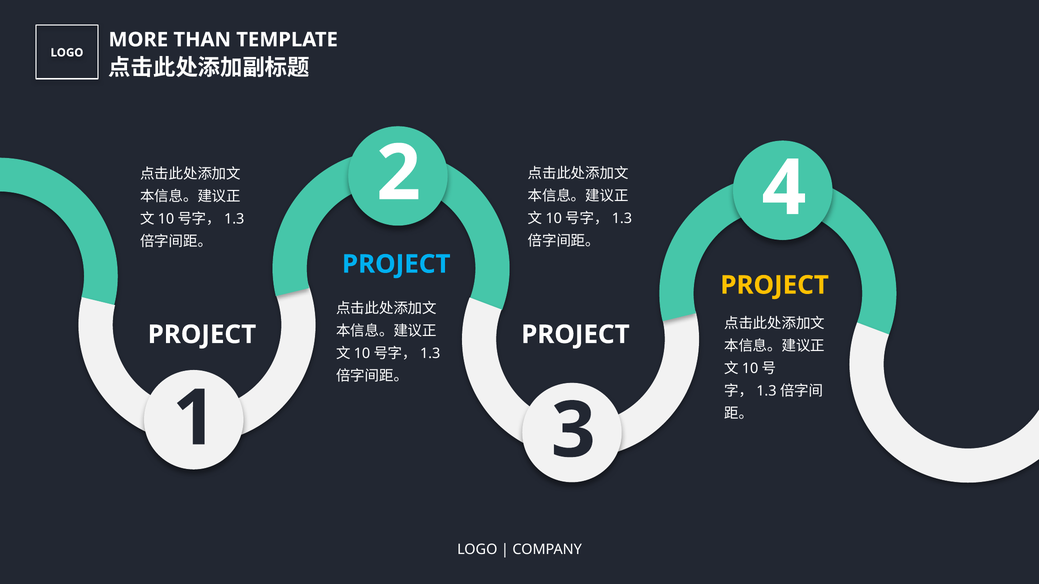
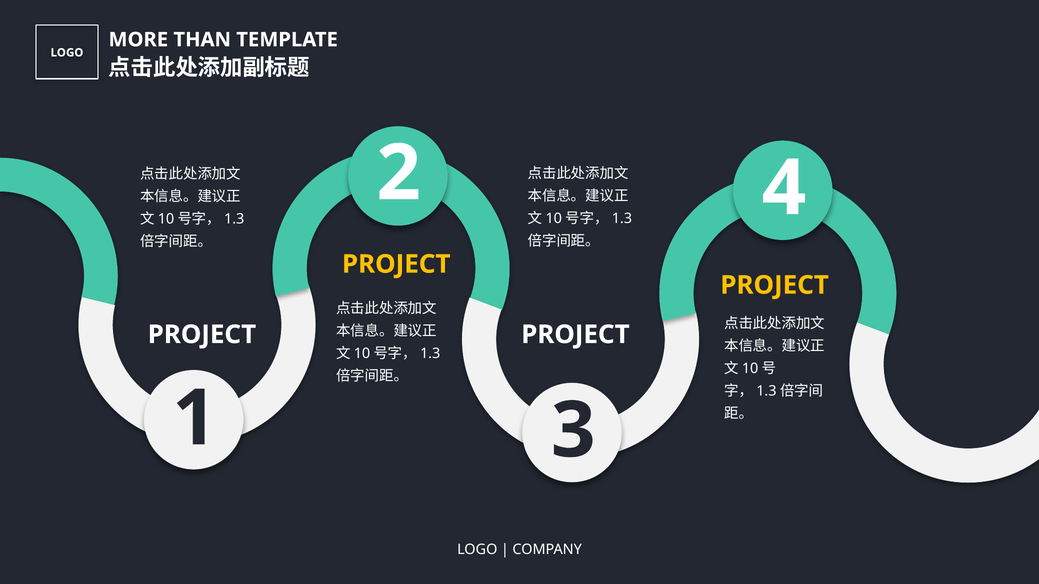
PROJECT at (396, 264) colour: light blue -> yellow
